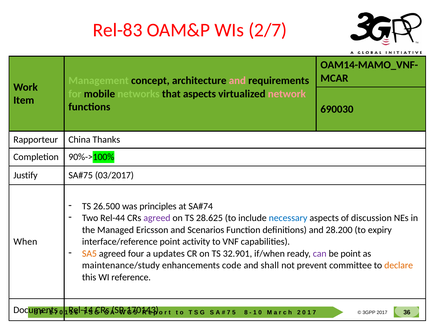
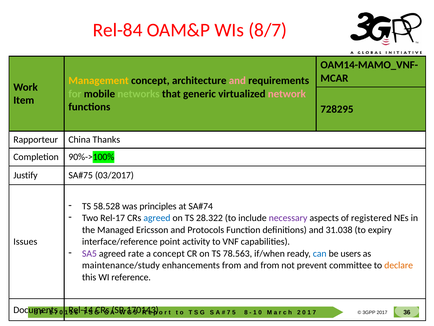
Rel-83: Rel-83 -> Rel-84
2/7: 2/7 -> 8/7
Management colour: light green -> yellow
that aspects: aspects -> generic
690030: 690030 -> 728295
26.500: 26.500 -> 58.528
Rel-44: Rel-44 -> Rel-17
agreed at (157, 218) colour: purple -> blue
28.625: 28.625 -> 28.322
necessary colour: blue -> purple
discussion: discussion -> registered
Scenarios: Scenarios -> Protocols
28.200: 28.200 -> 31.038
When: When -> Issues
SA5 colour: orange -> purple
four: four -> rate
a updates: updates -> concept
32.901: 32.901 -> 78.563
can colour: purple -> blue
be point: point -> users
enhancements code: code -> from
and shall: shall -> from
